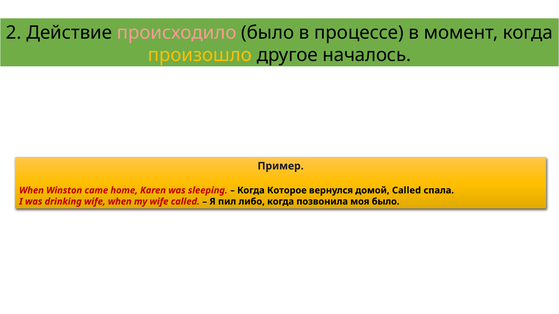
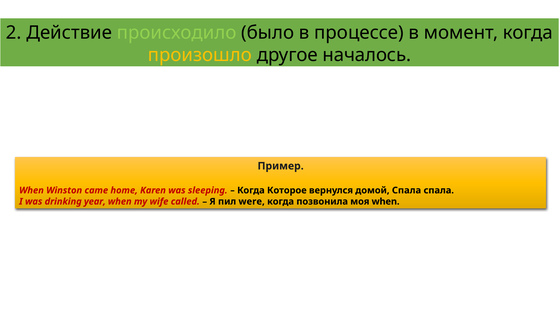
происходило colour: pink -> light green
домой Called: Called -> Спала
drinking wife: wife -> year
либо: либо -> were
моя было: было -> when
